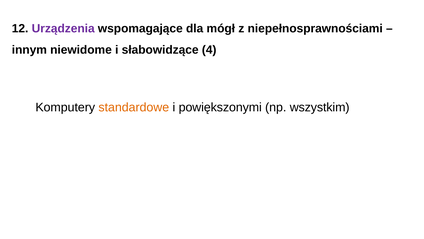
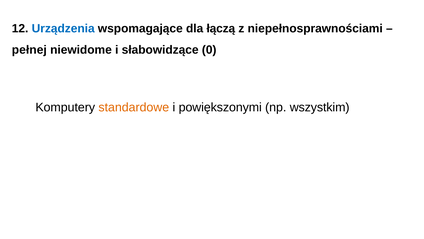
Urządzenia colour: purple -> blue
mógł: mógł -> łączą
innym: innym -> pełnej
4: 4 -> 0
